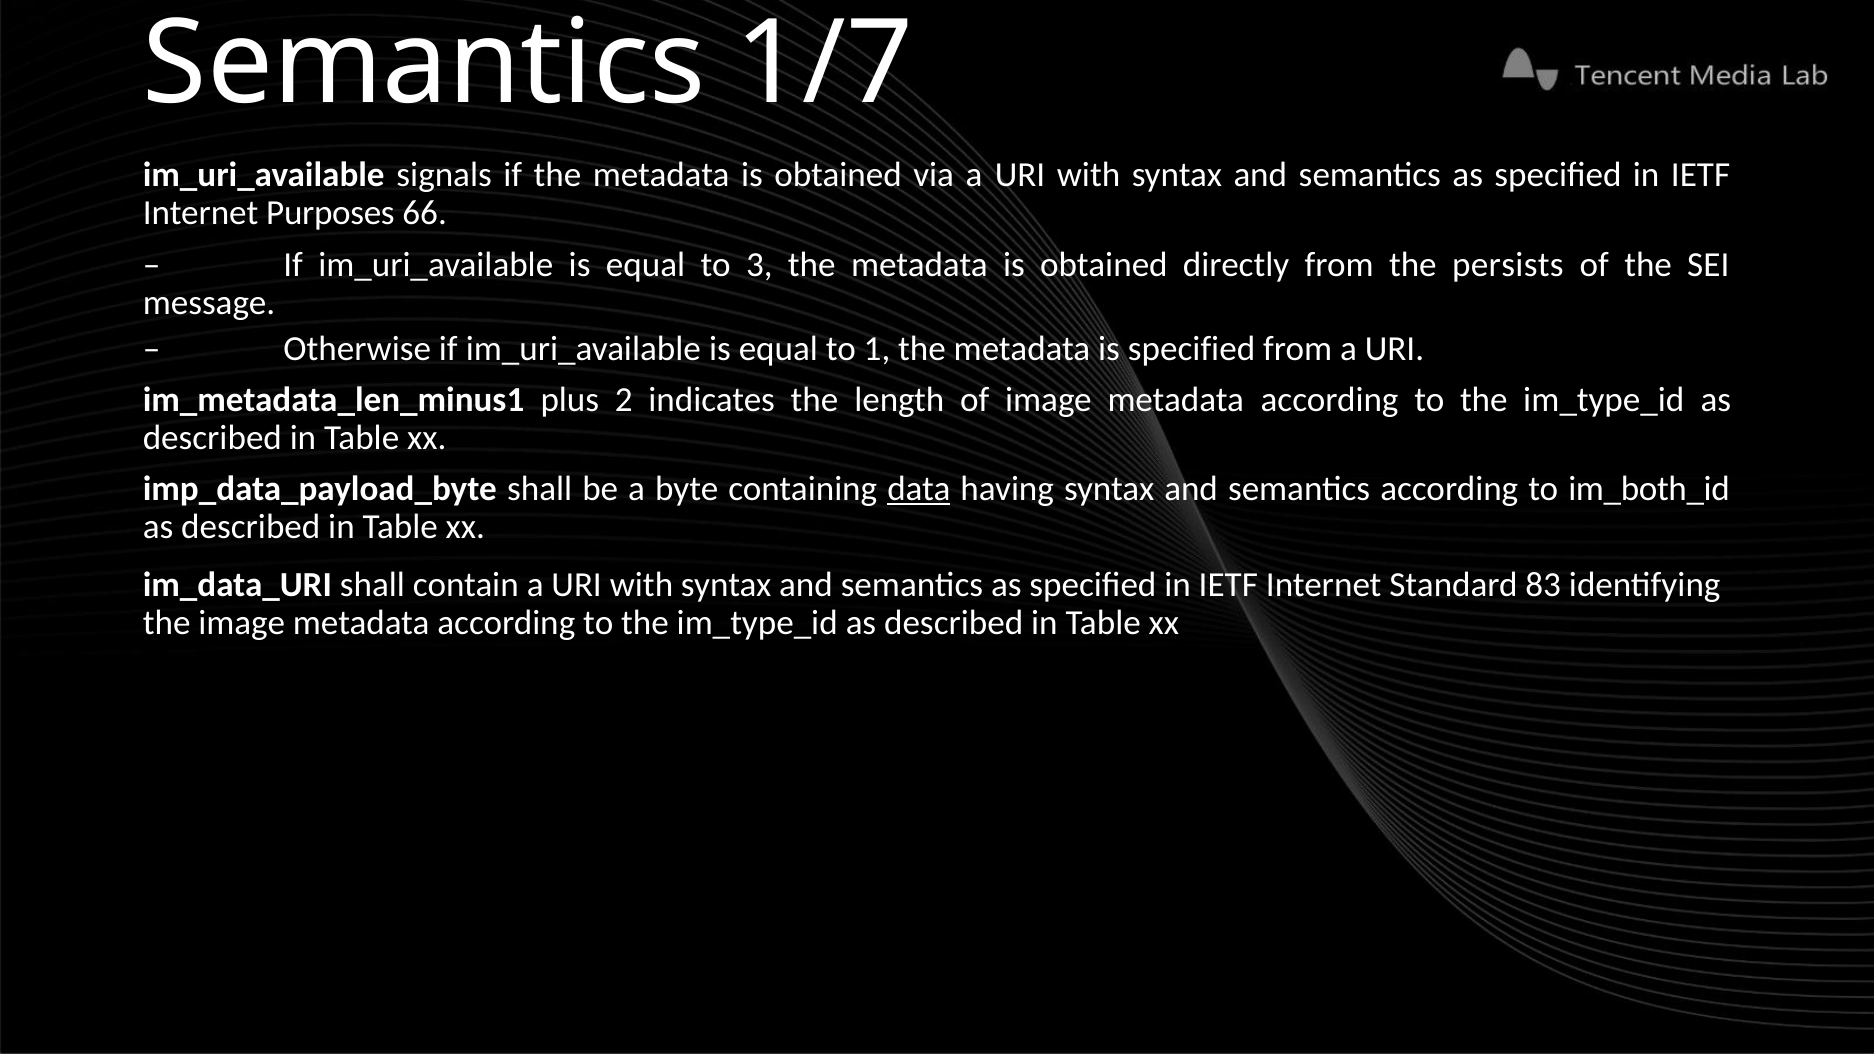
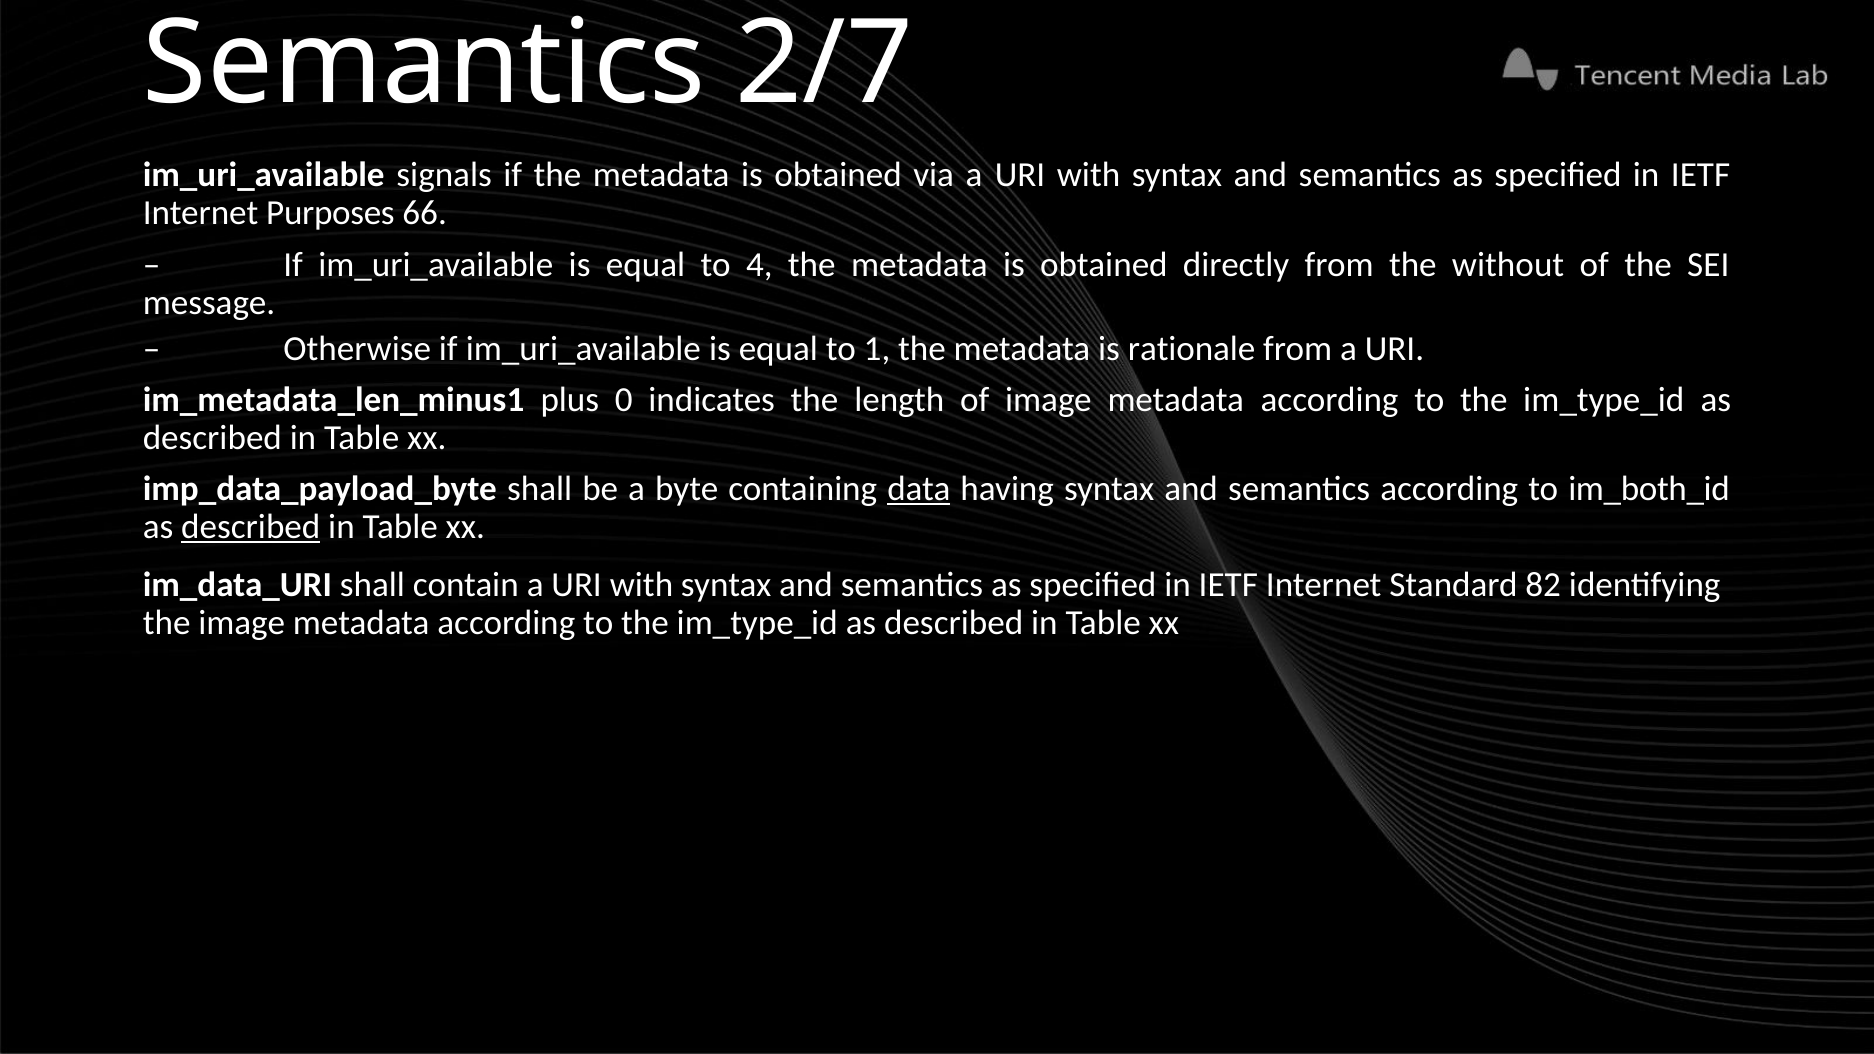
1/7: 1/7 -> 2/7
3: 3 -> 4
persists: persists -> without
is specified: specified -> rationale
2: 2 -> 0
described at (251, 527) underline: none -> present
83: 83 -> 82
